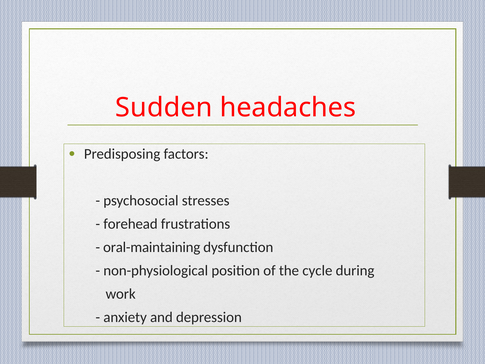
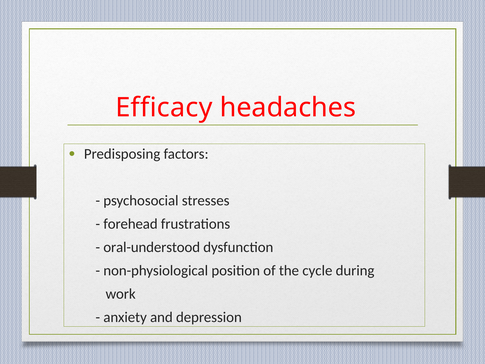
Sudden: Sudden -> Efficacy
oral-maintaining: oral-maintaining -> oral-understood
